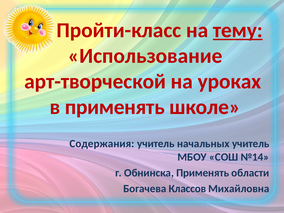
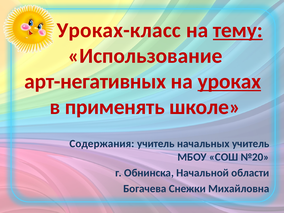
Пройти-класс: Пройти-класс -> Уроках-класс
арт-творческой: арт-творческой -> арт-негативных
уроках underline: none -> present
№14: №14 -> №20
Обнинска Применять: Применять -> Начальной
Классов: Классов -> Снежки
